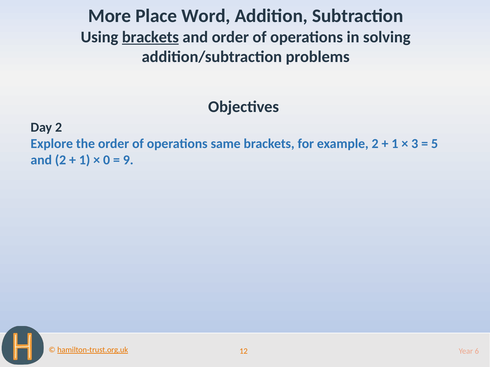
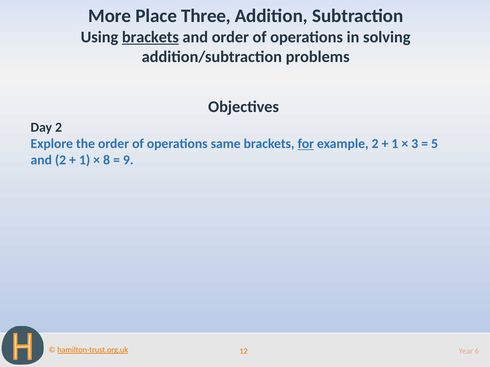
Word: Word -> Three
for underline: none -> present
0: 0 -> 8
